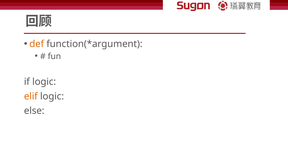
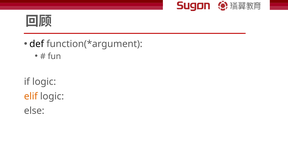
def colour: orange -> black
